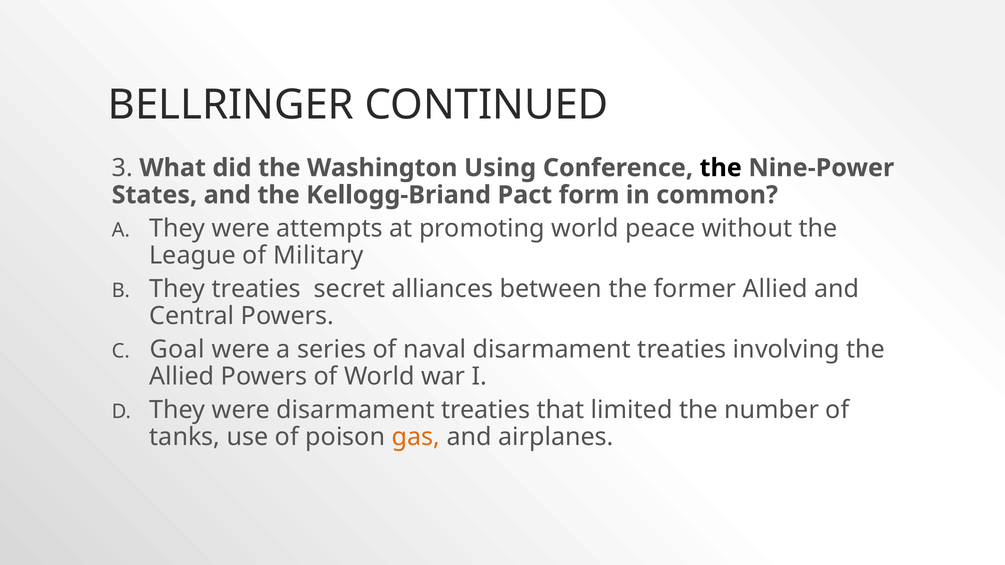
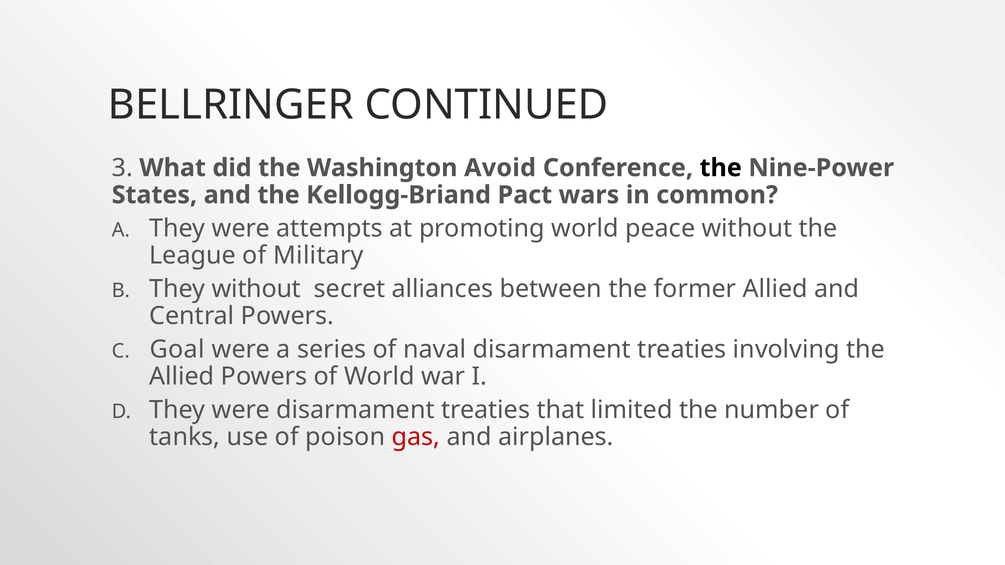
Using: Using -> Avoid
form: form -> wars
They treaties: treaties -> without
gas colour: orange -> red
